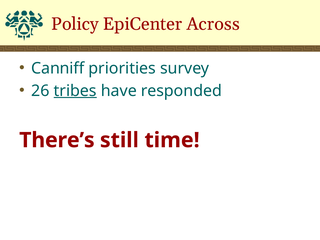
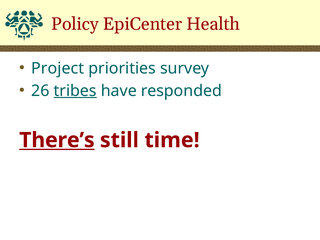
Across: Across -> Health
Canniff: Canniff -> Project
There’s underline: none -> present
